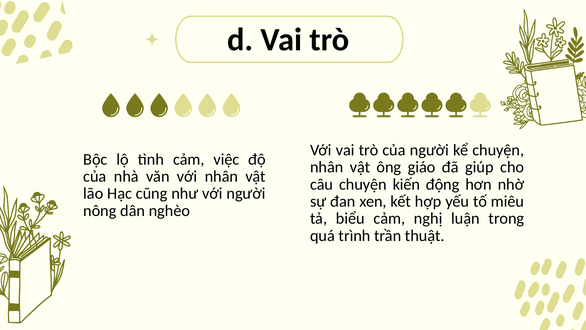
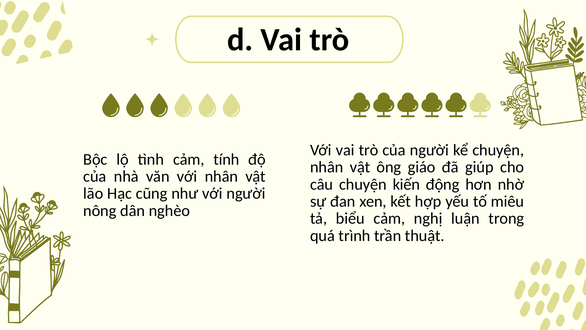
việc: việc -> tính
